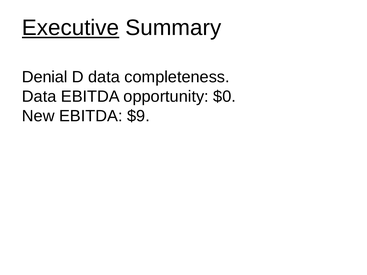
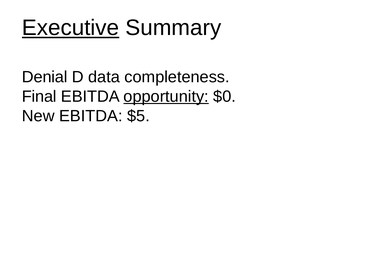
Data at (39, 97): Data -> Final
opportunity underline: none -> present
$9: $9 -> $5
